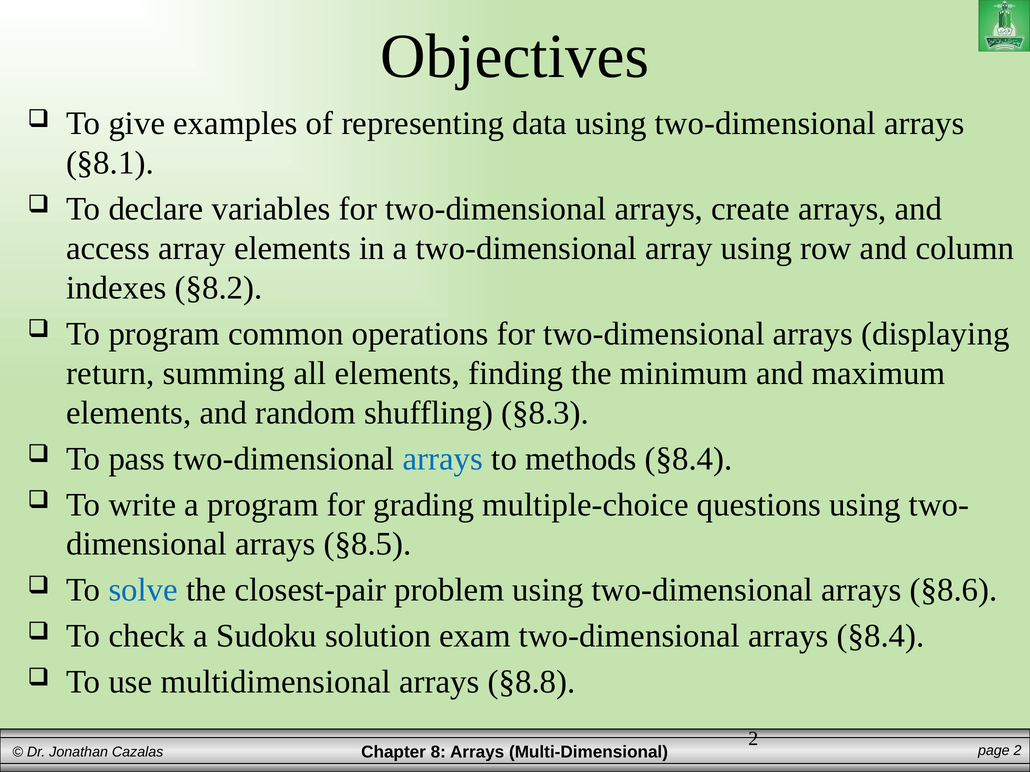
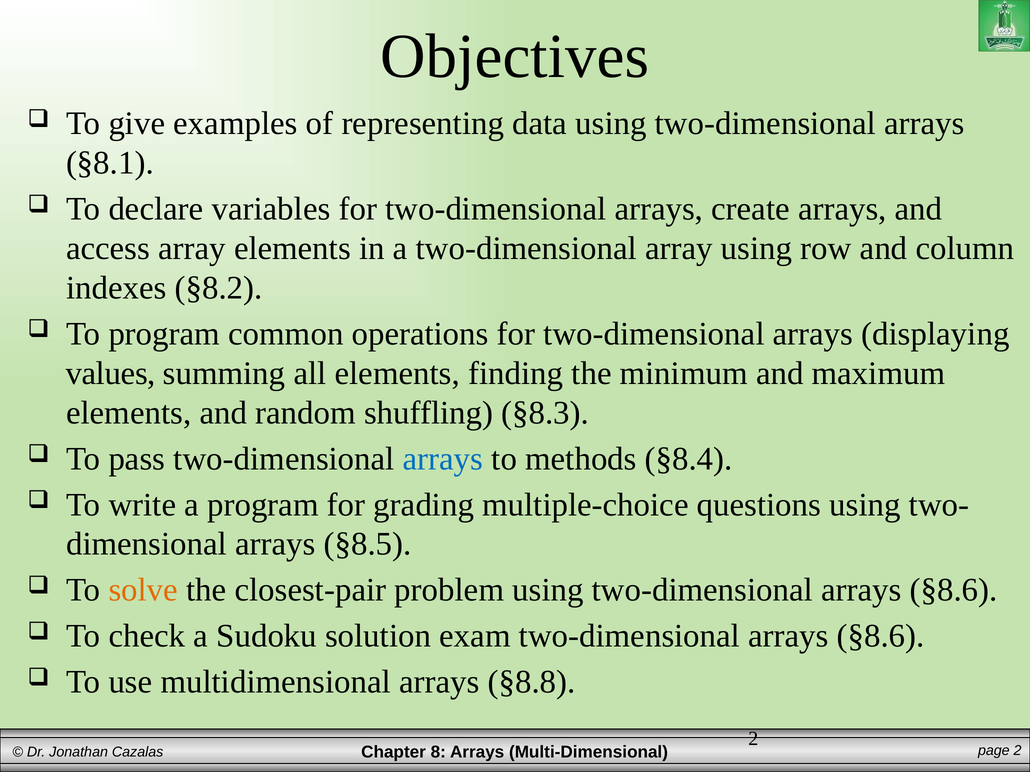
return: return -> values
solve colour: blue -> orange
§8.4 at (881, 637): §8.4 -> §8.6
